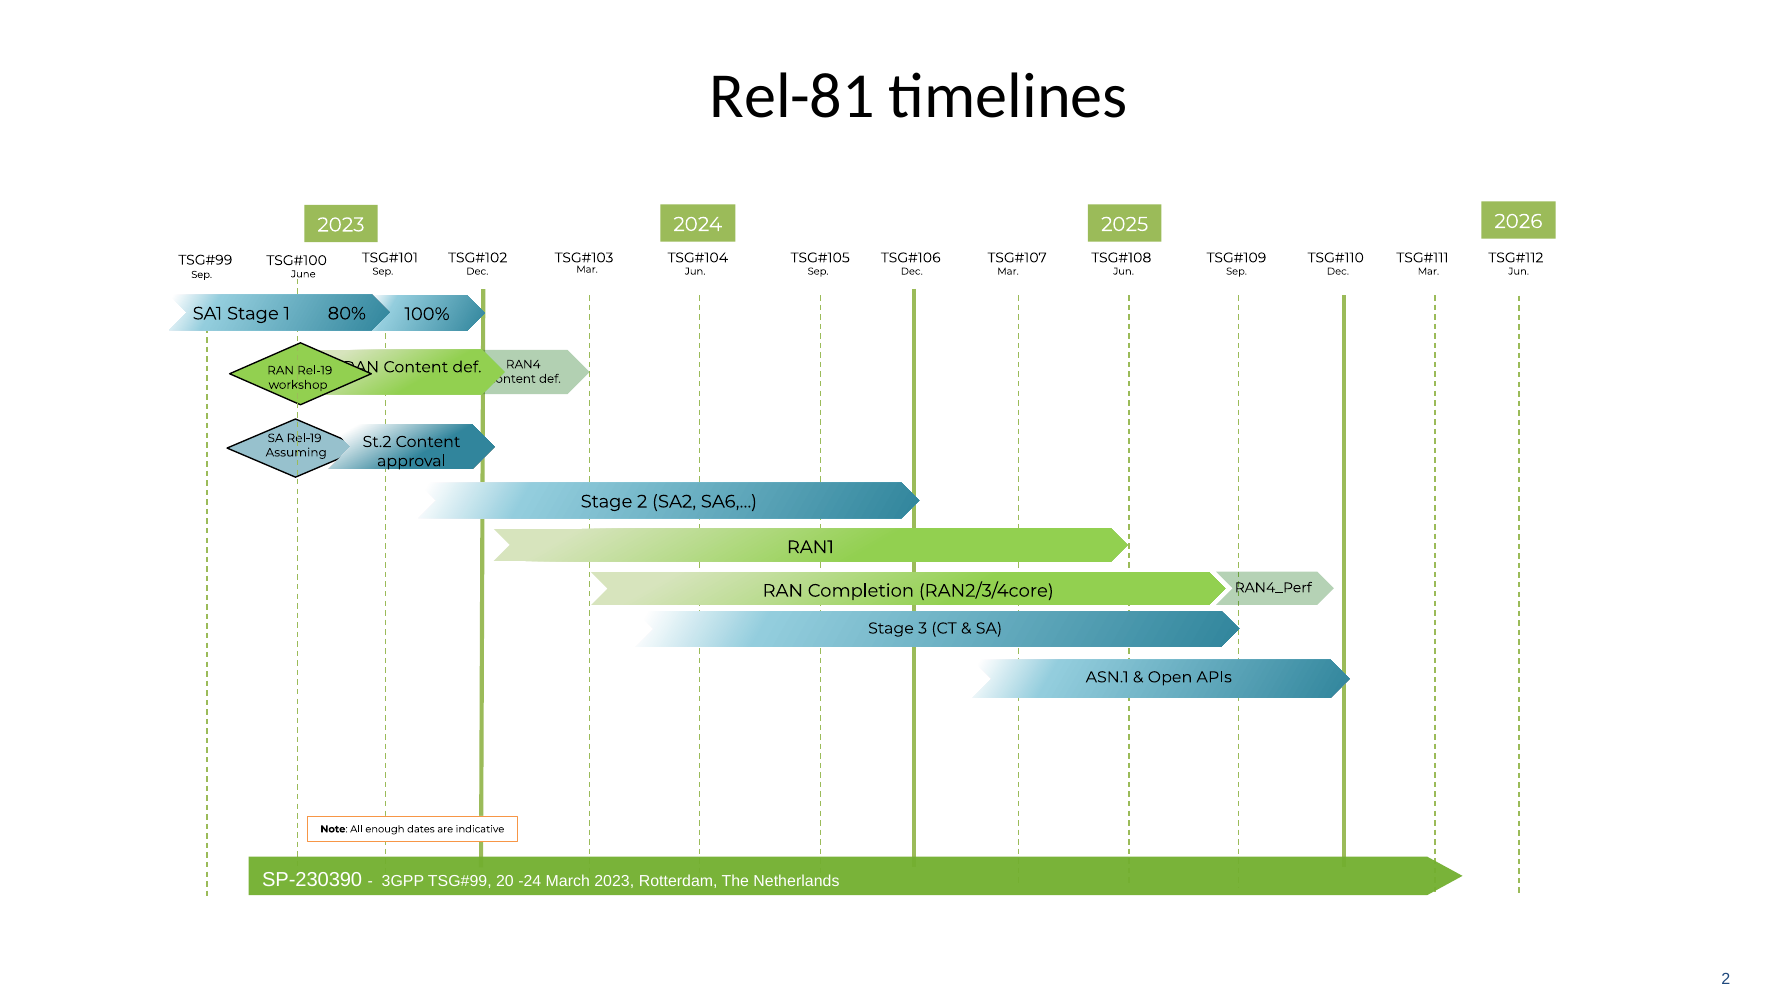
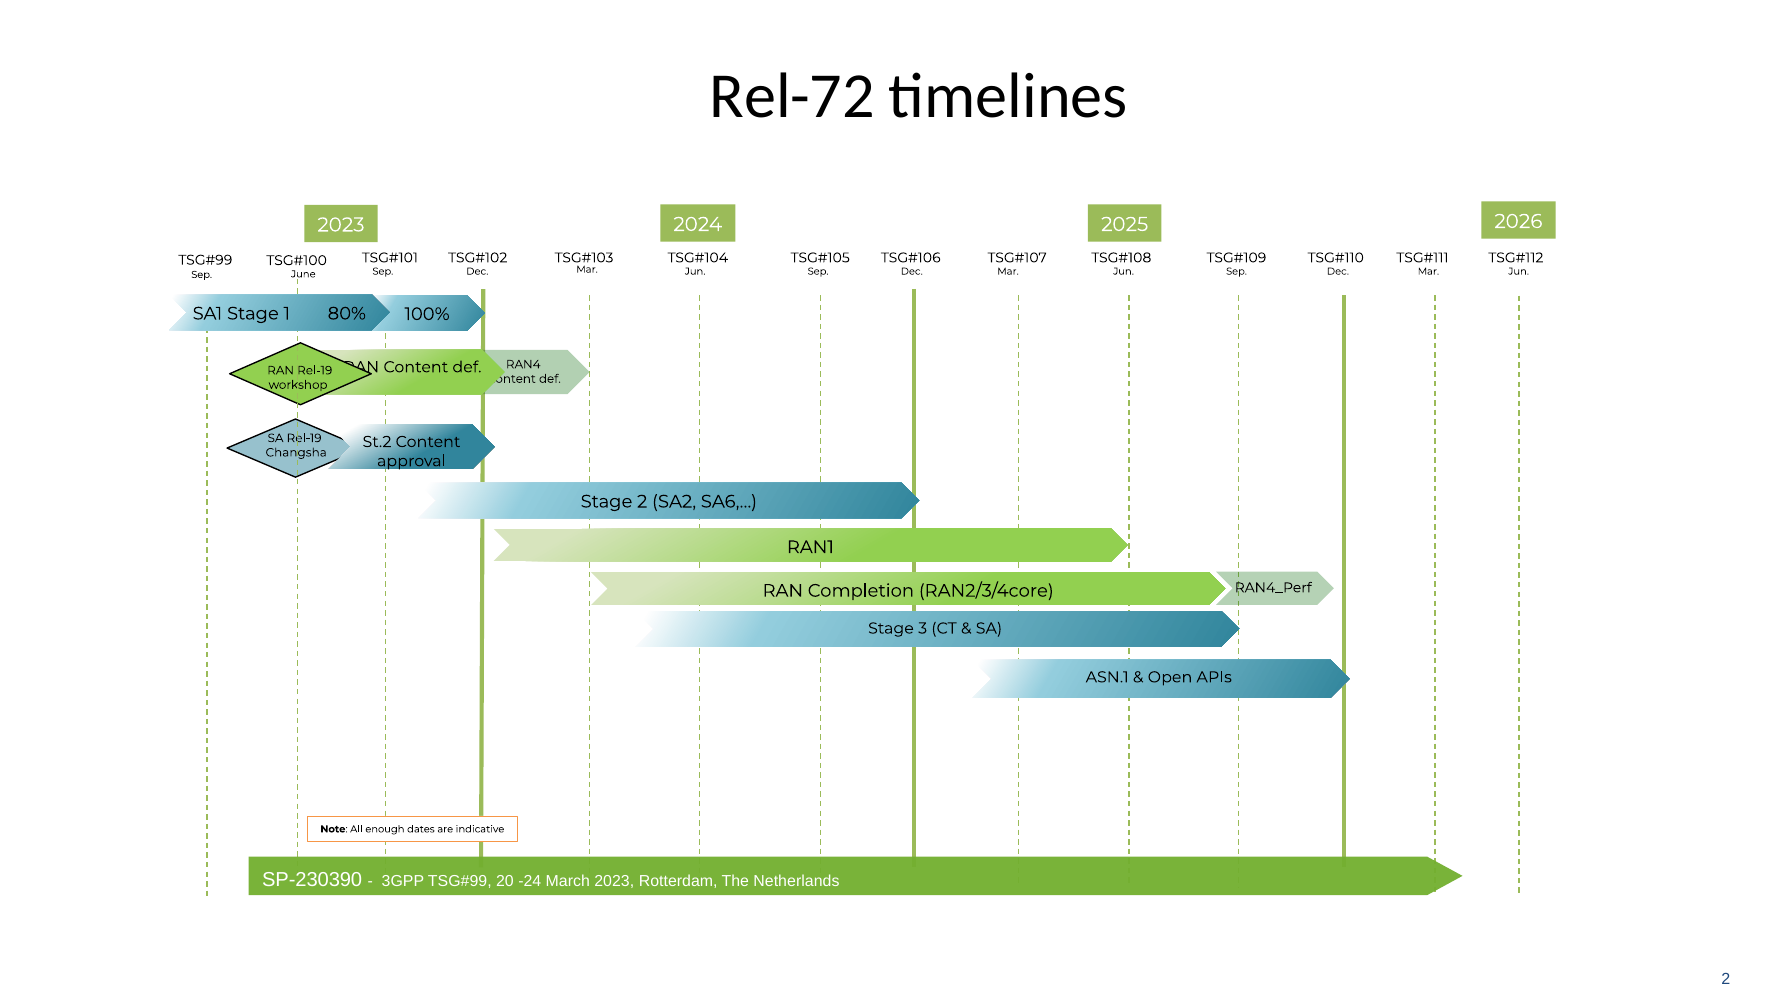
Rel-81: Rel-81 -> Rel-72
Assuming: Assuming -> Changsha
